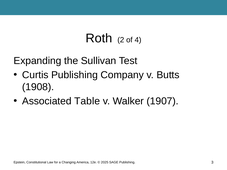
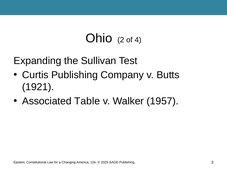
Roth: Roth -> Ohio
1908: 1908 -> 1921
1907: 1907 -> 1957
